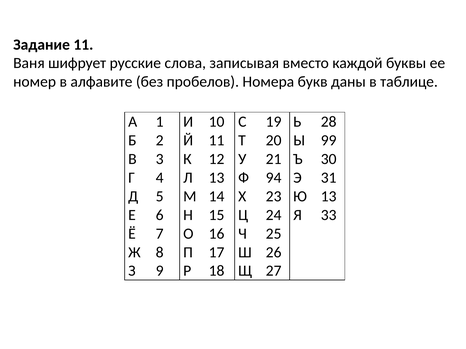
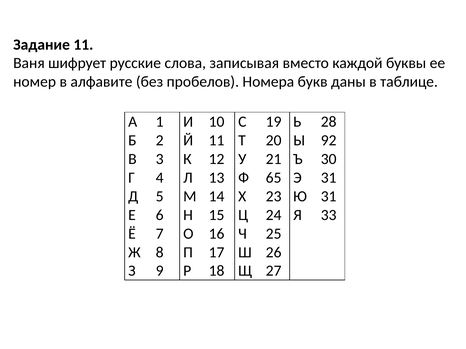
99: 99 -> 92
94: 94 -> 65
Ю 13: 13 -> 31
